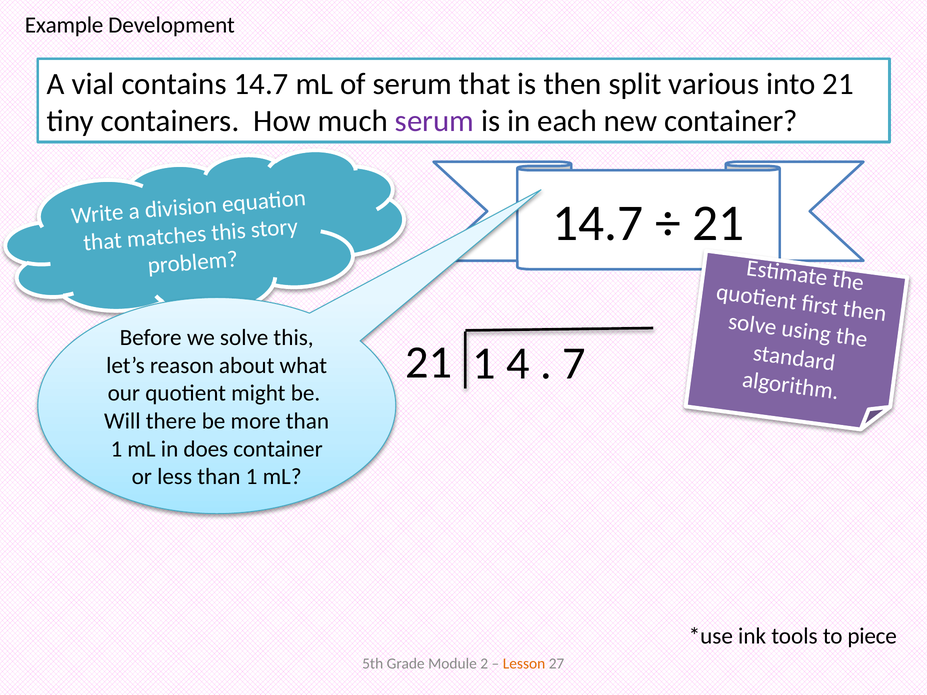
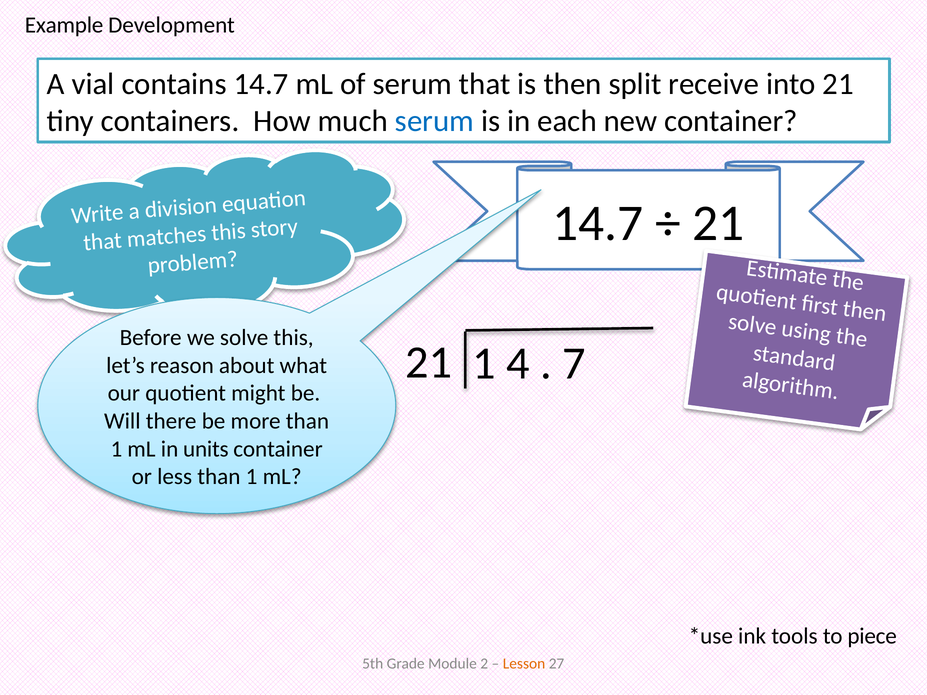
various: various -> receive
serum at (434, 121) colour: purple -> blue
does: does -> units
